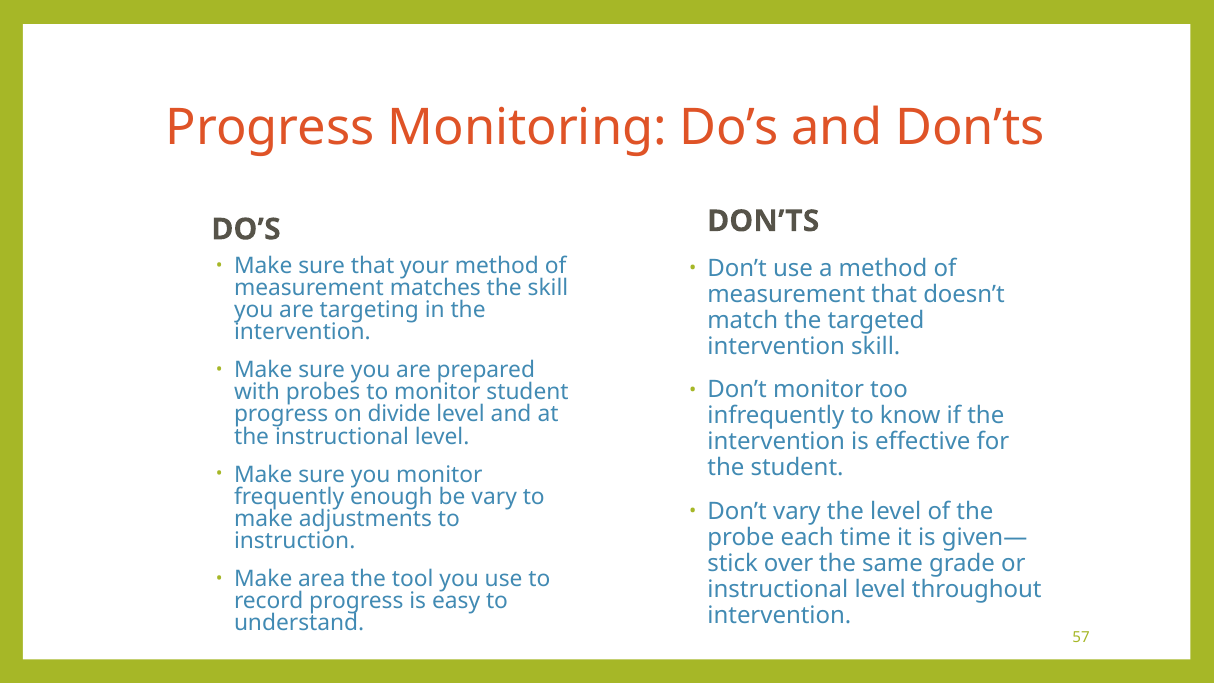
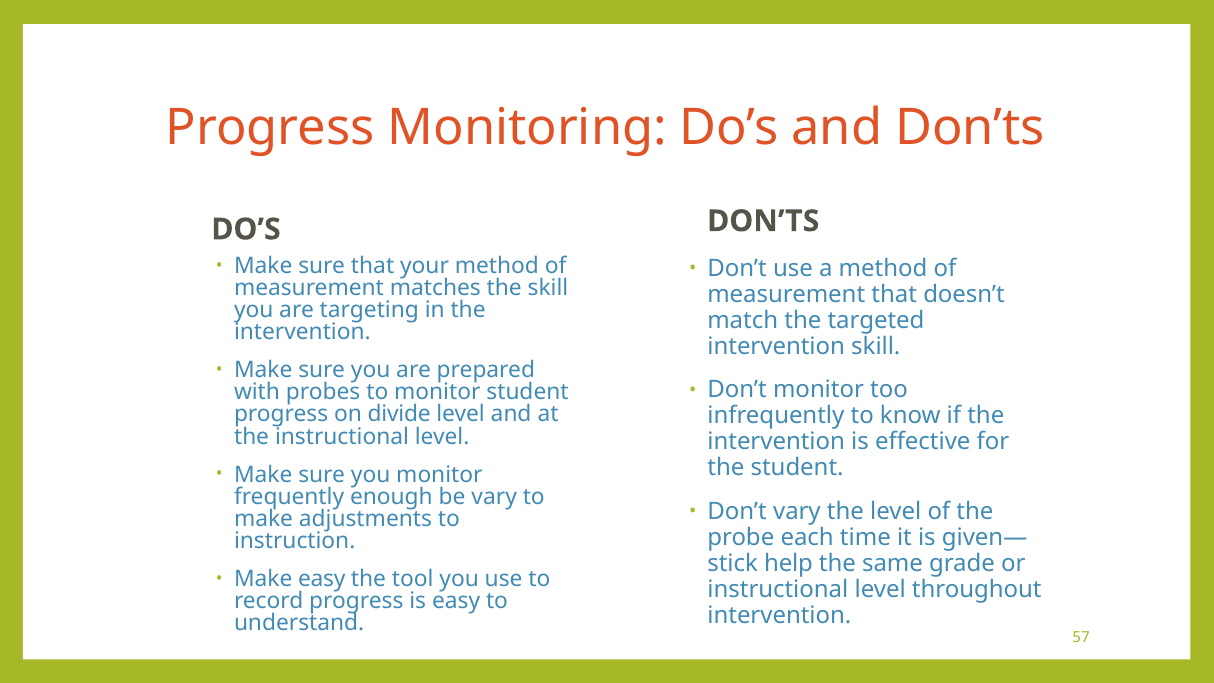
over: over -> help
Make area: area -> easy
